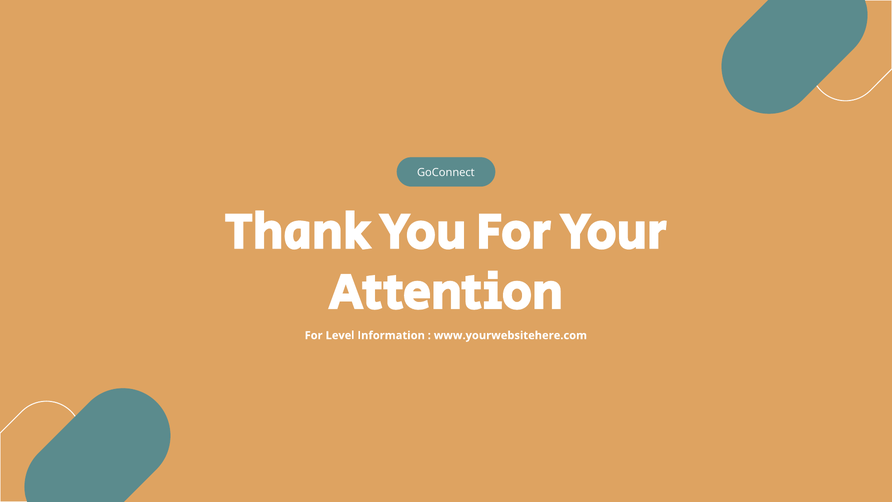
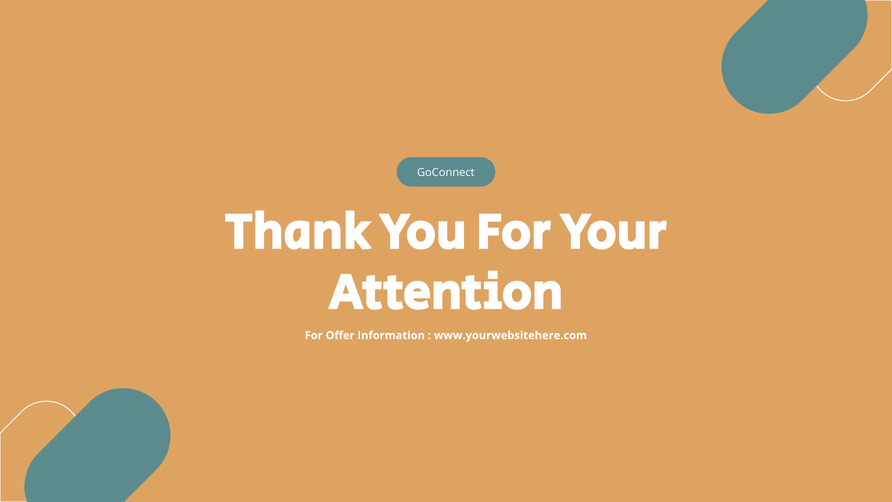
Level: Level -> Offer
